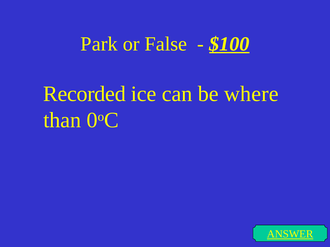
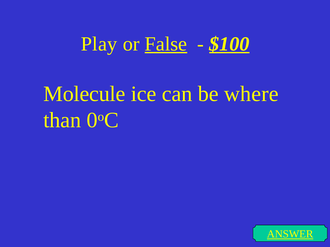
Park: Park -> Play
False underline: none -> present
Recorded: Recorded -> Molecule
